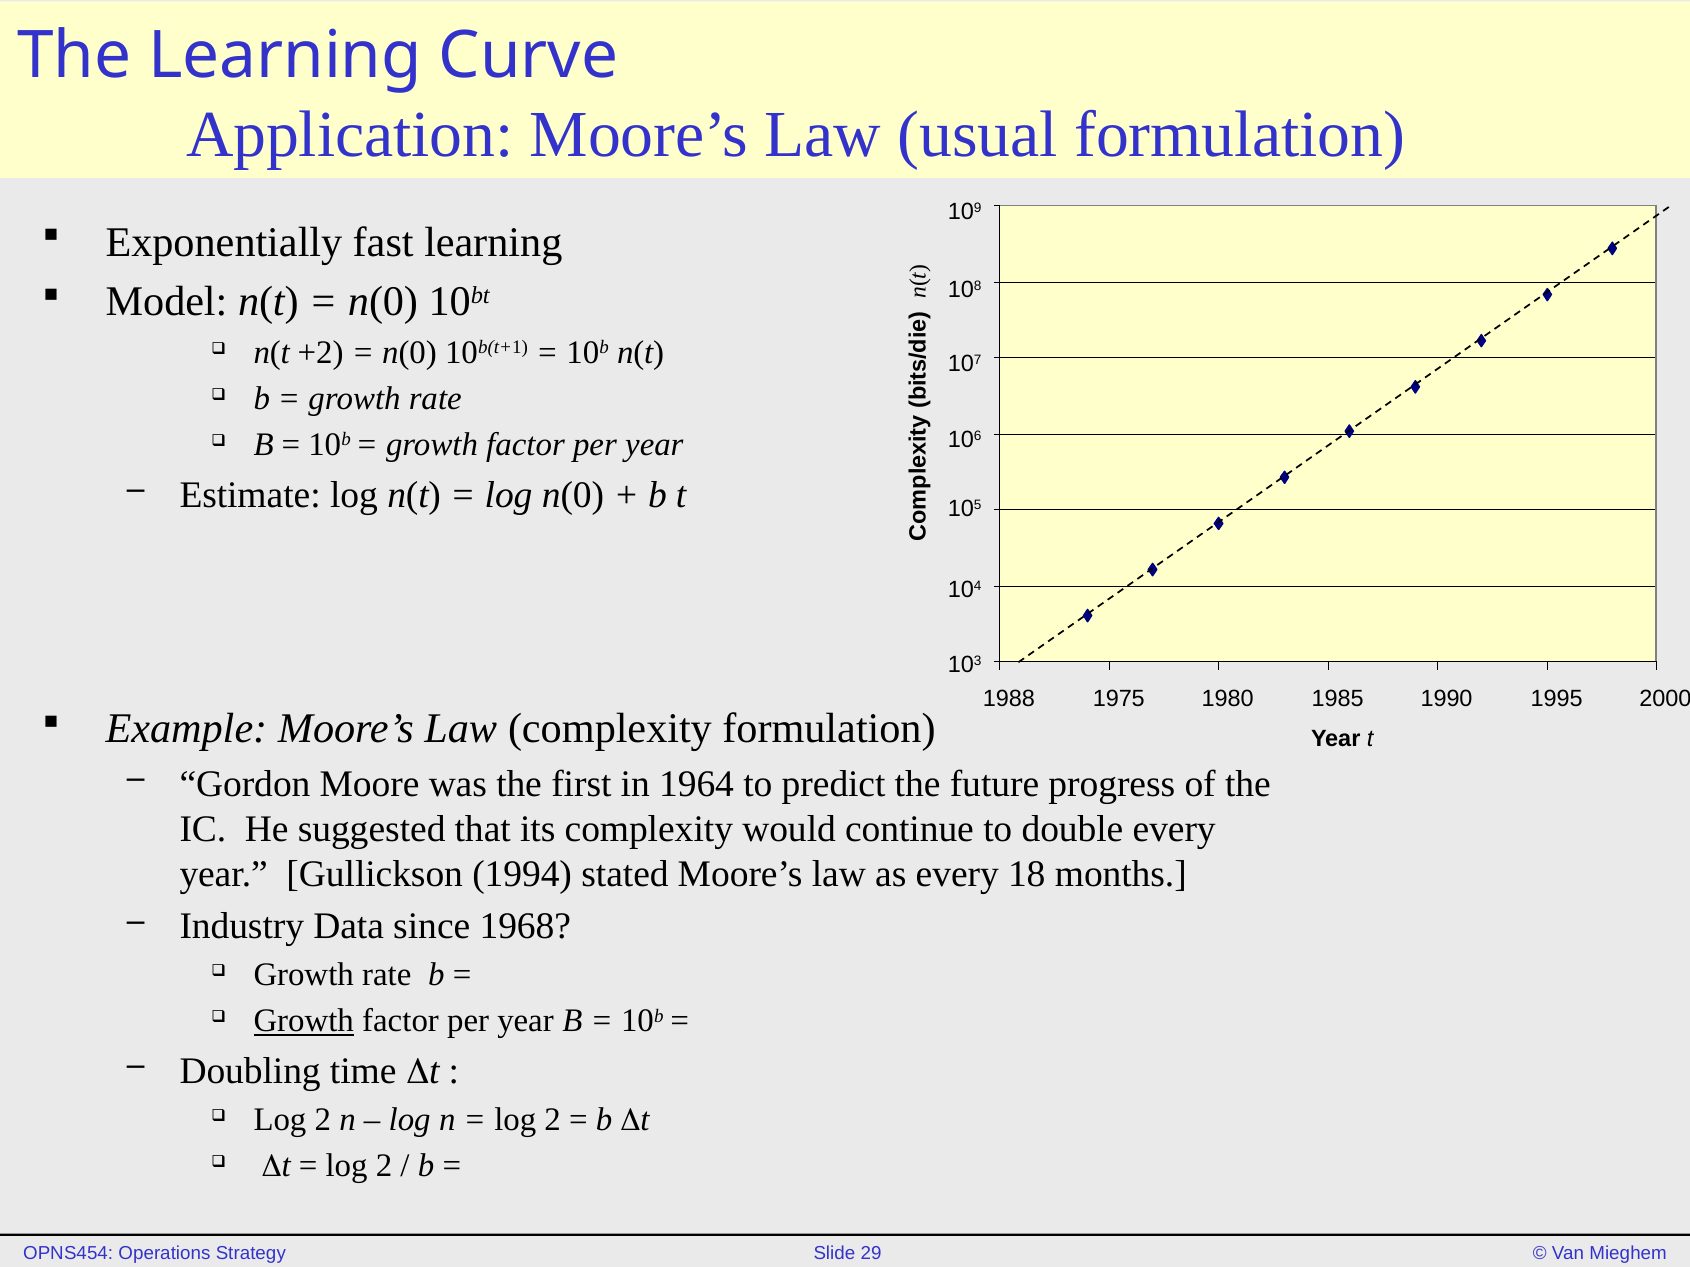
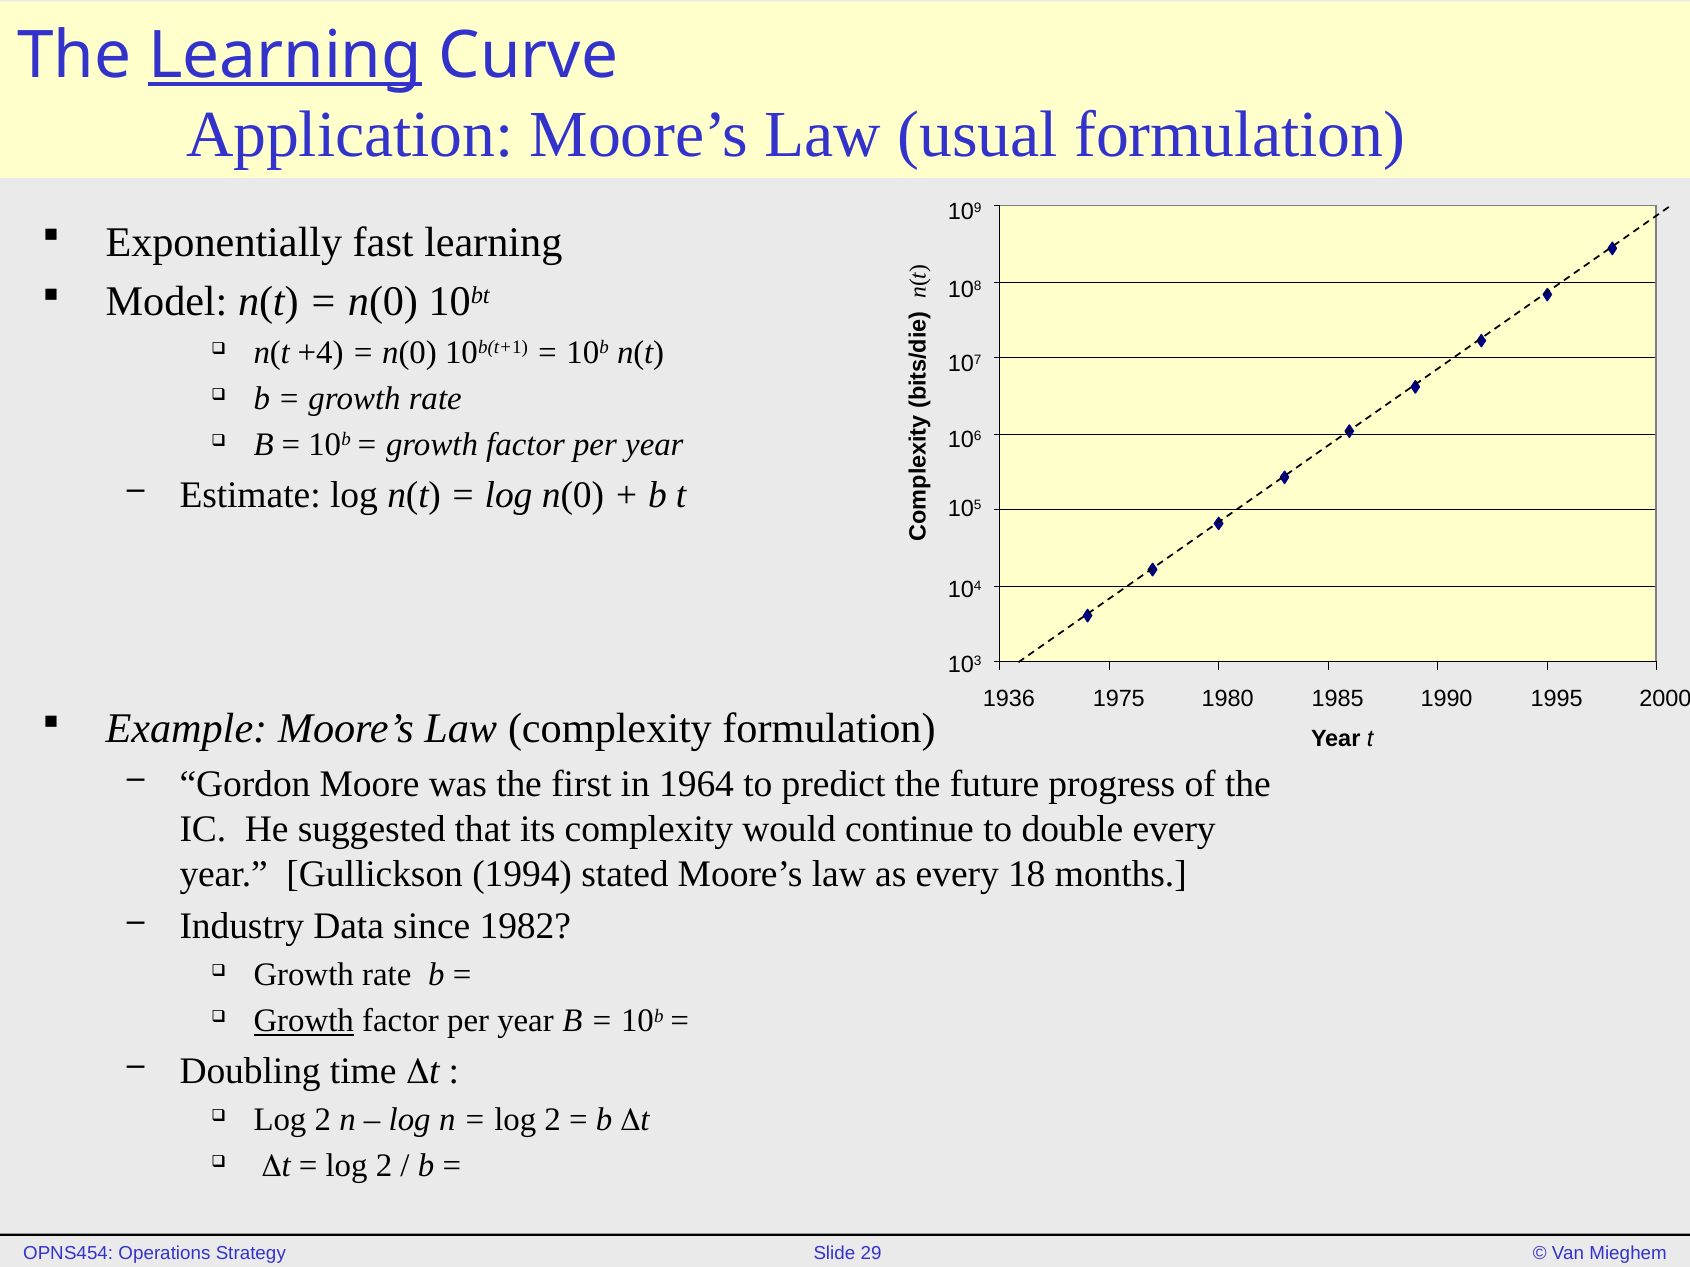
Learning at (285, 56) underline: none -> present
+2: +2 -> +4
1988: 1988 -> 1936
1968: 1968 -> 1982
